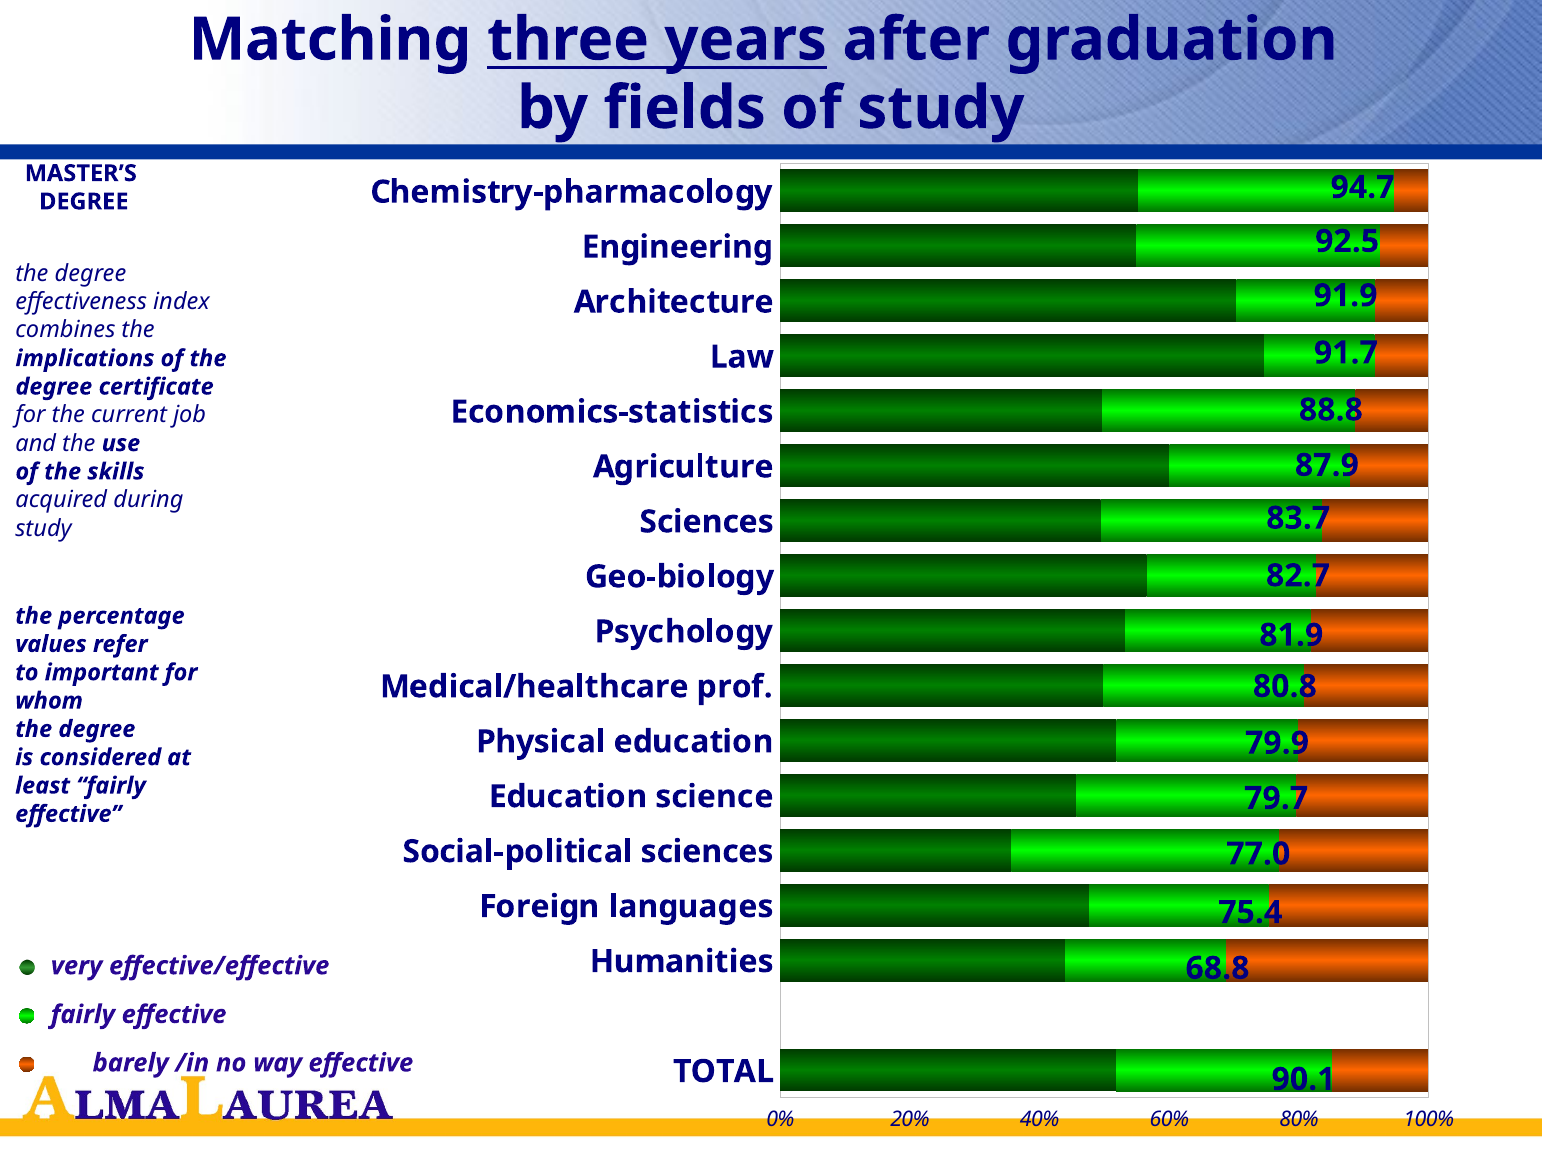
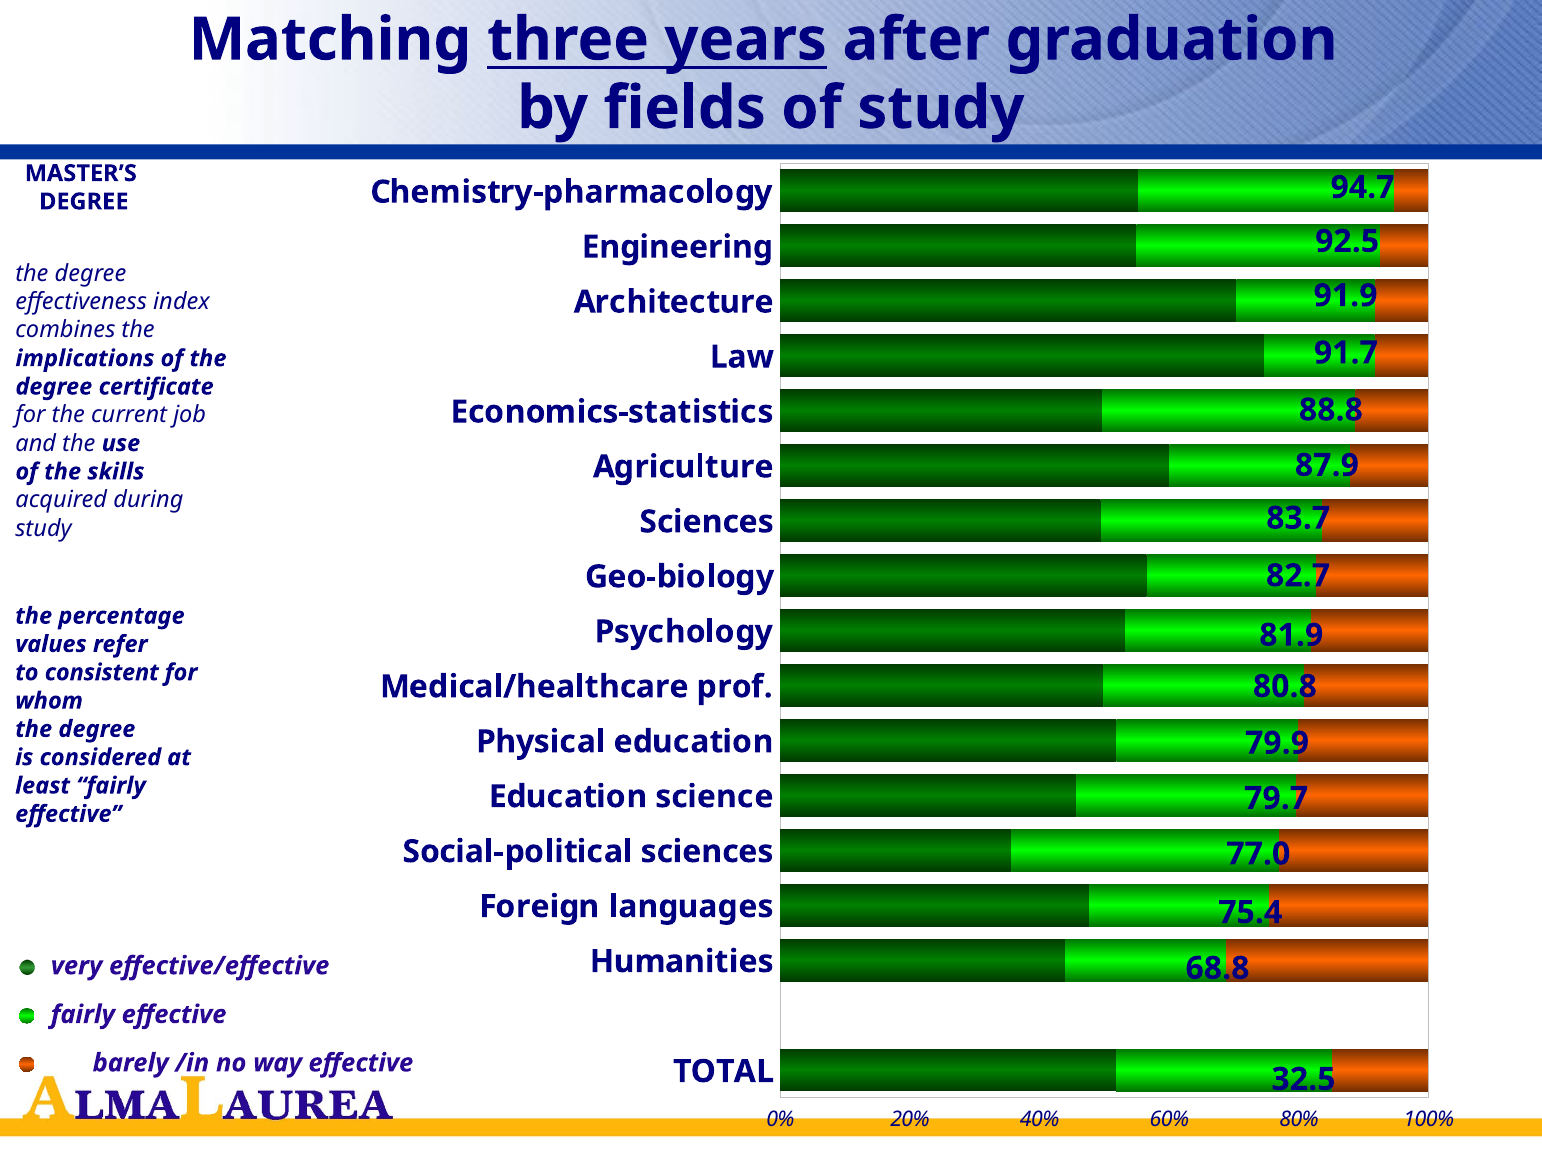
important: important -> consistent
90.1: 90.1 -> 32.5
